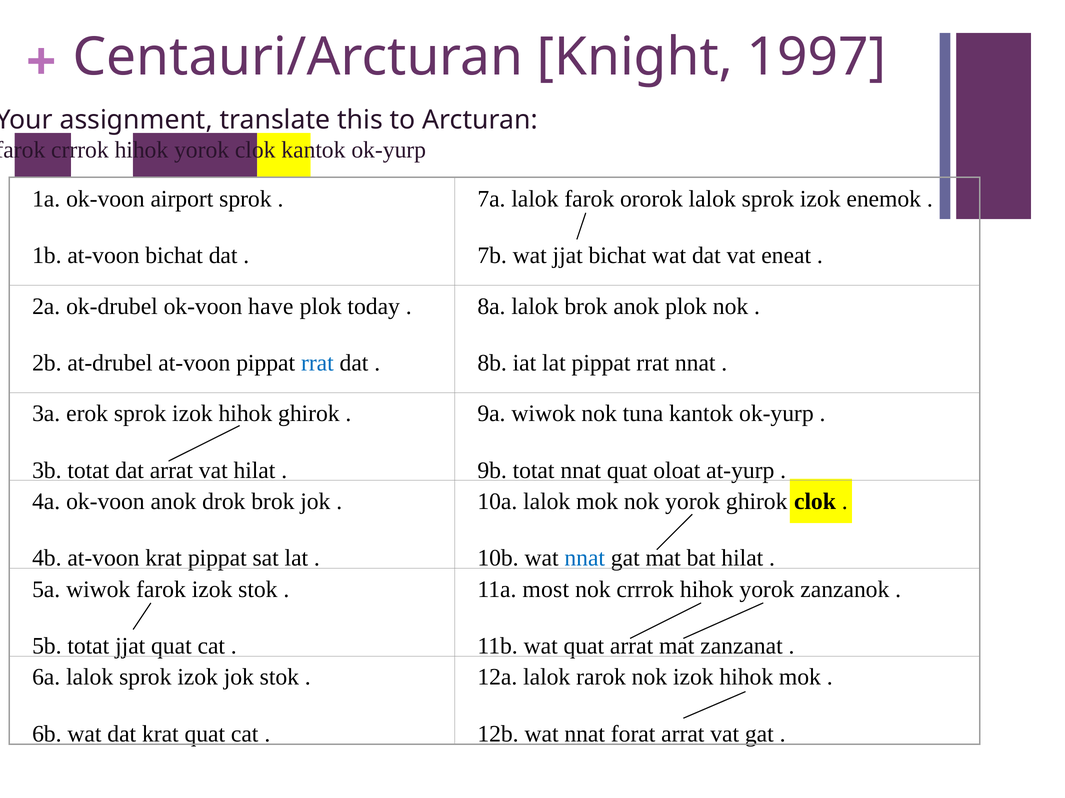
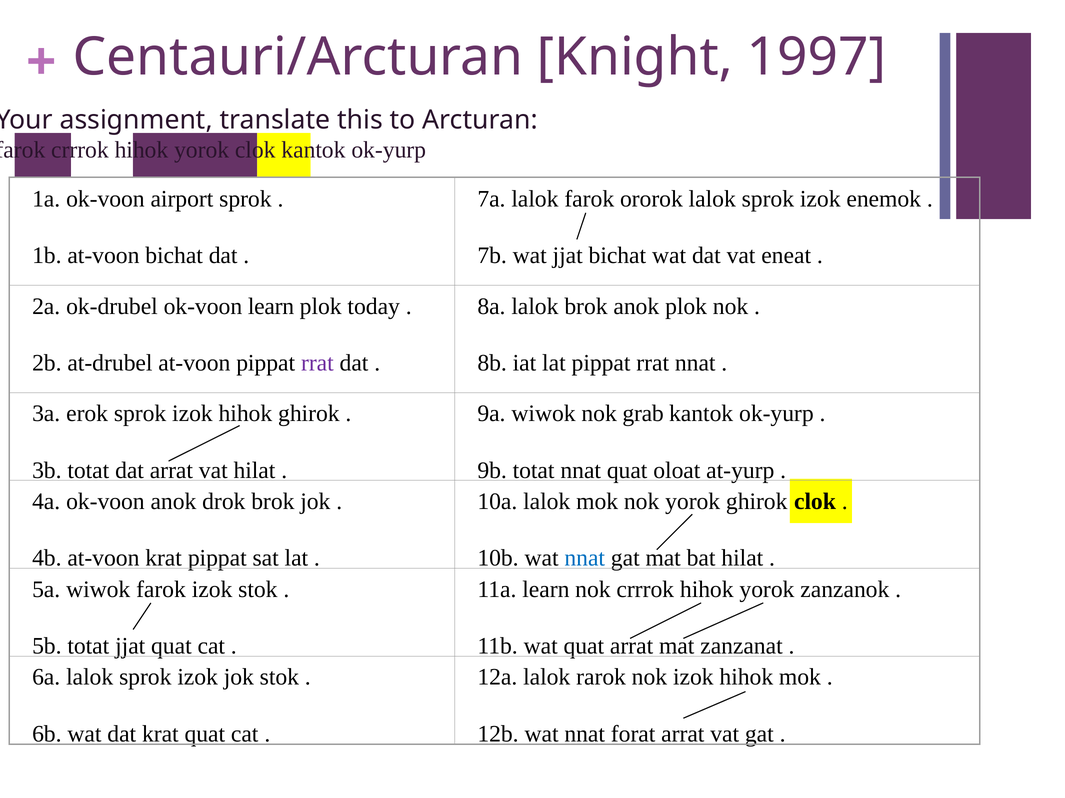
ok-voon have: have -> learn
rrat at (317, 363) colour: blue -> purple
tuna: tuna -> grab
11a most: most -> learn
